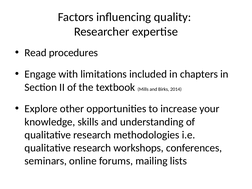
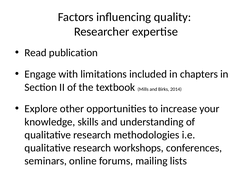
procedures: procedures -> publication
